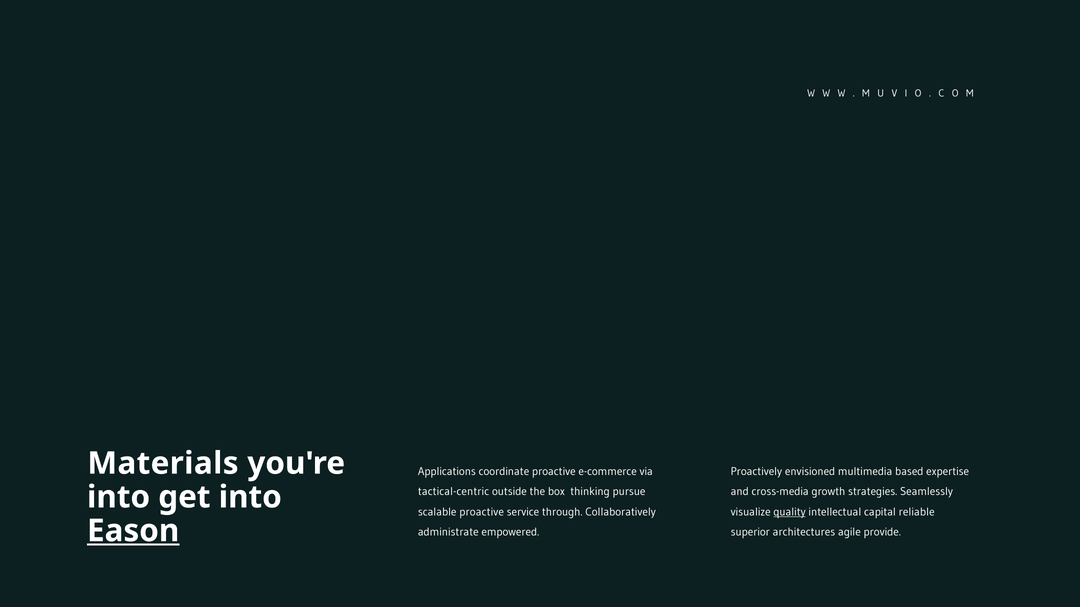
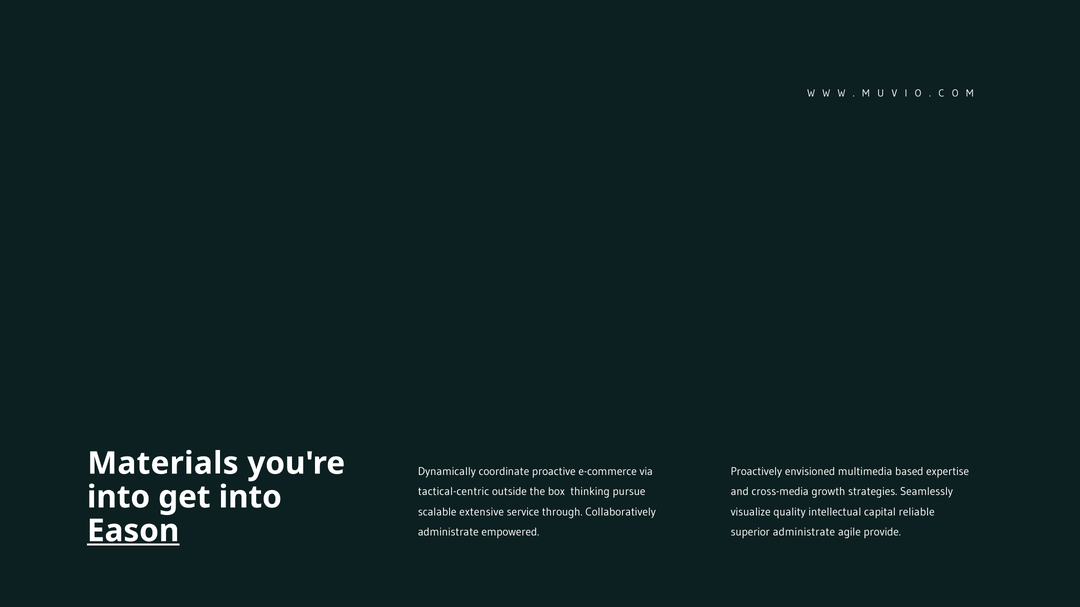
Applications: Applications -> Dynamically
scalable proactive: proactive -> extensive
quality underline: present -> none
superior architectures: architectures -> administrate
